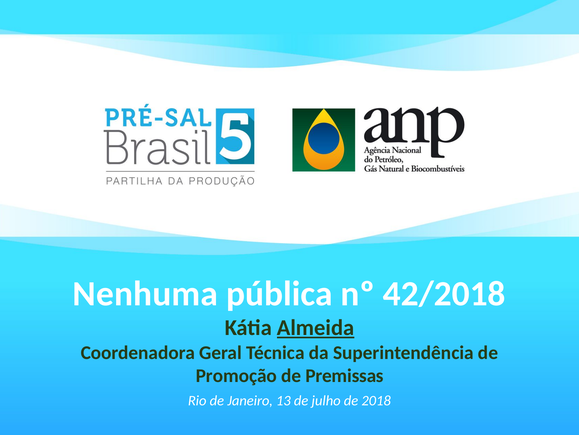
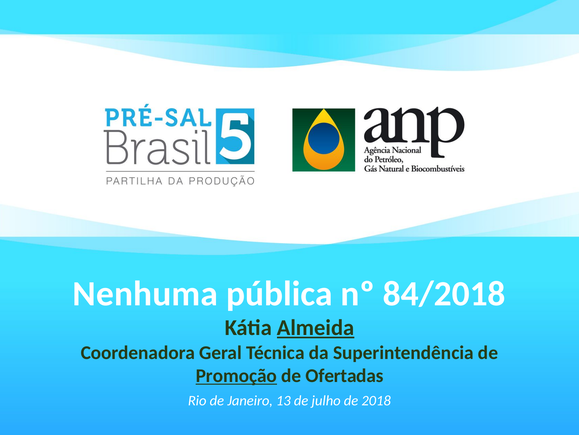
42/2018: 42/2018 -> 84/2018
Promoção underline: none -> present
Premissas: Premissas -> Ofertadas
